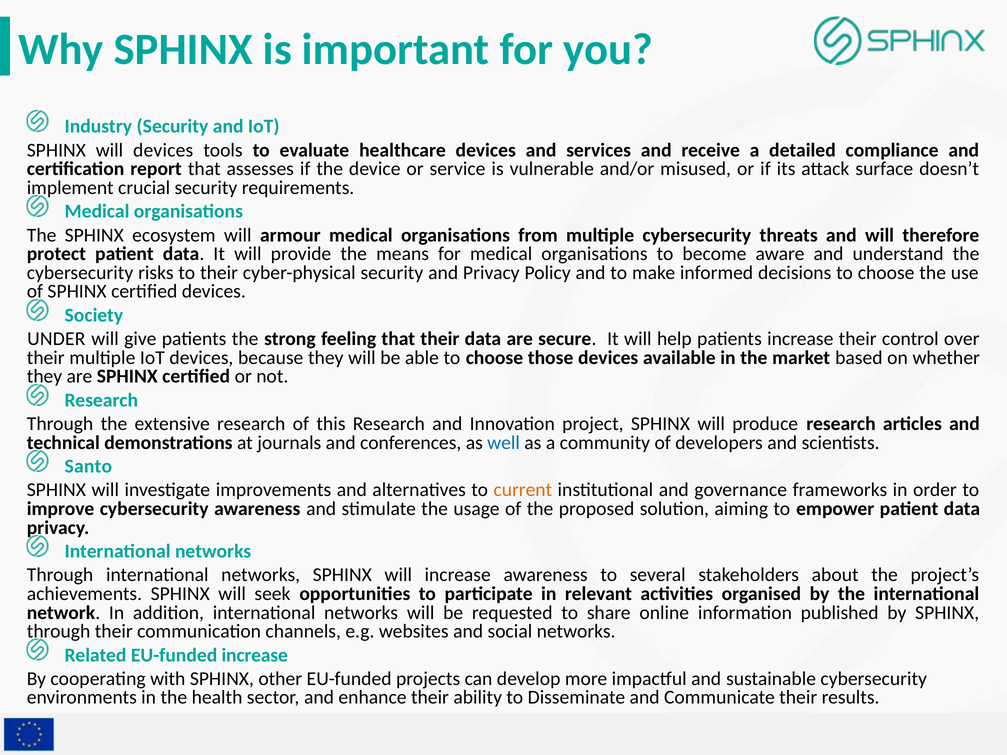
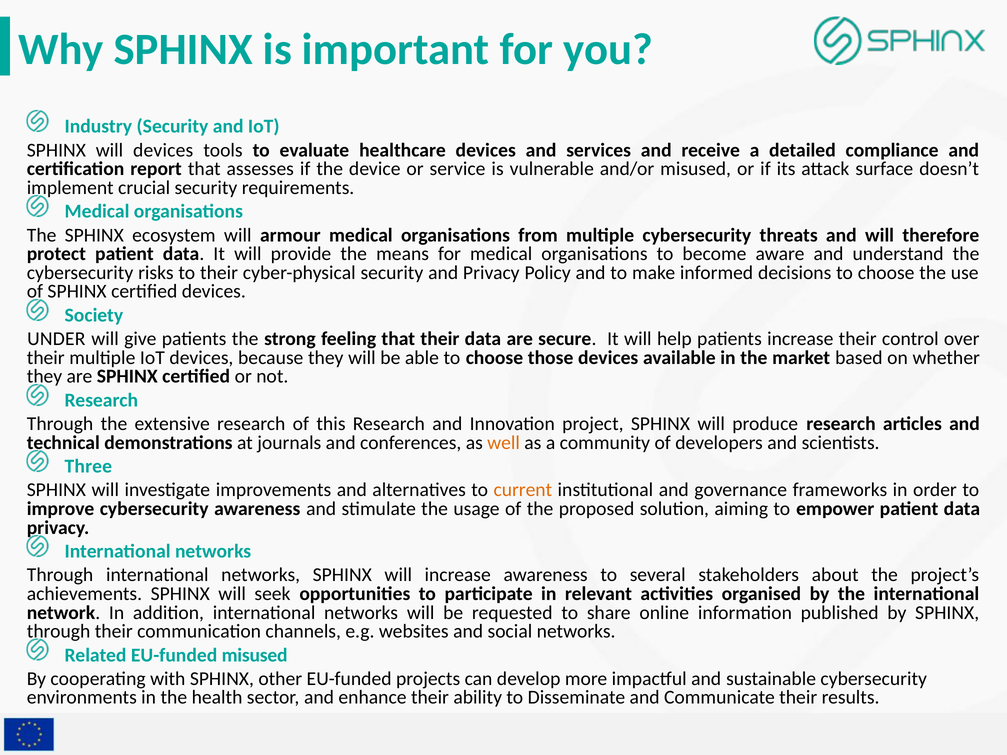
well colour: blue -> orange
Santo: Santo -> Three
EU-funded increase: increase -> misused
